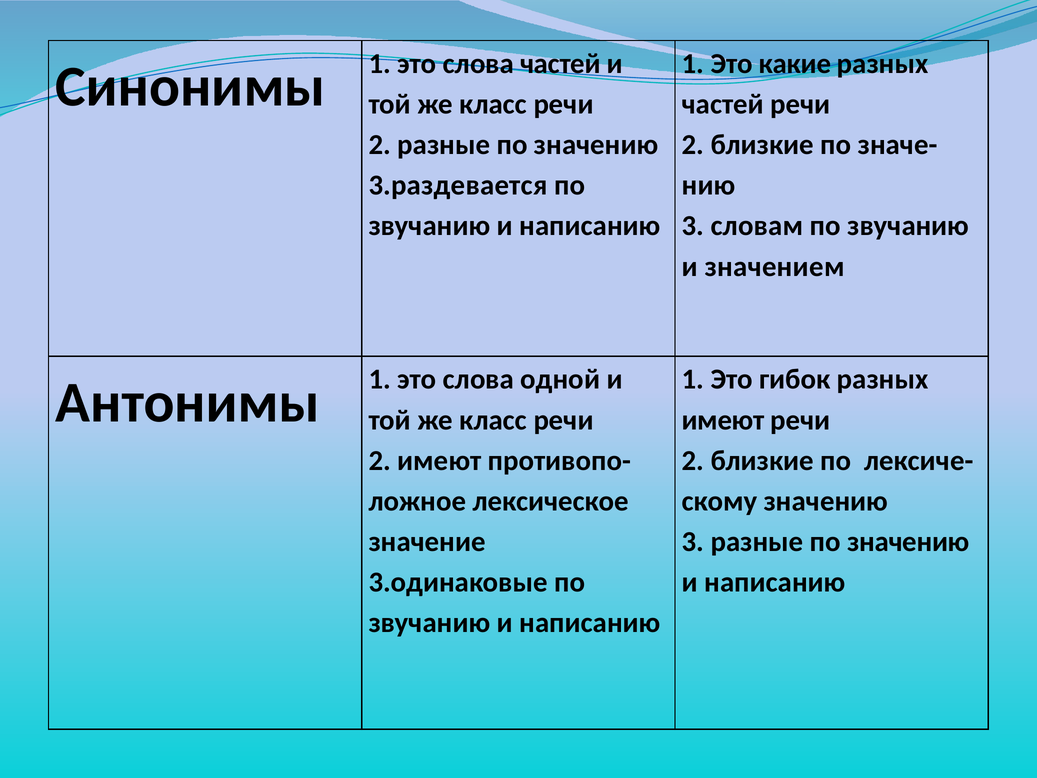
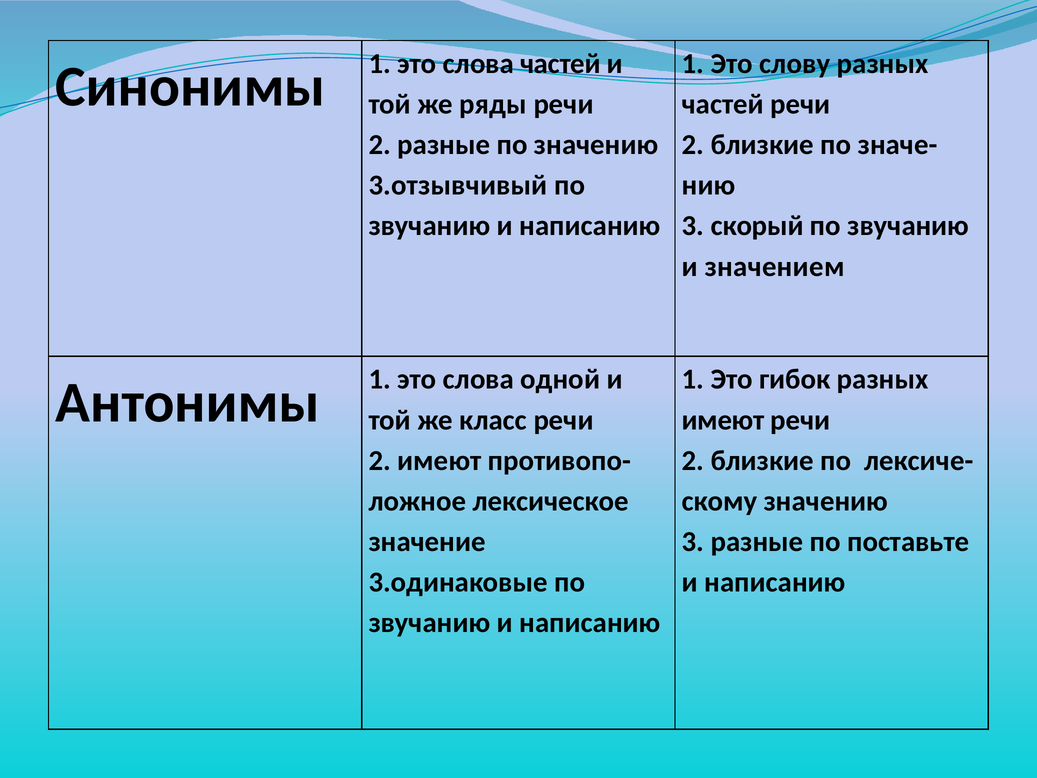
какие: какие -> слову
класс at (493, 104): класс -> ряды
3.раздевается: 3.раздевается -> 3.отзывчивый
словам: словам -> скорый
3 разные по значению: значению -> поставьте
